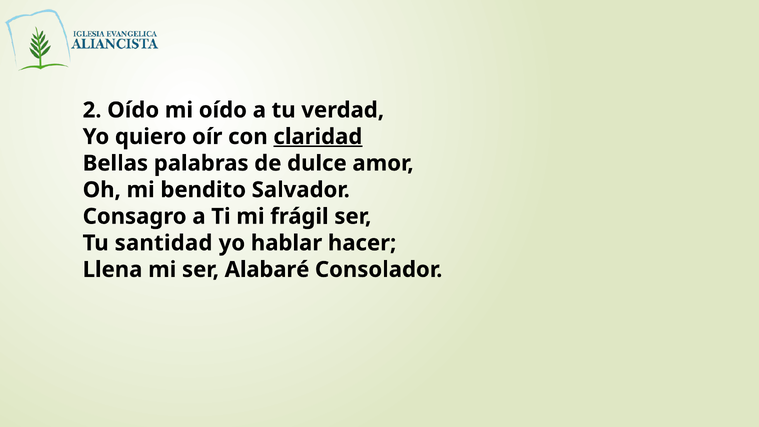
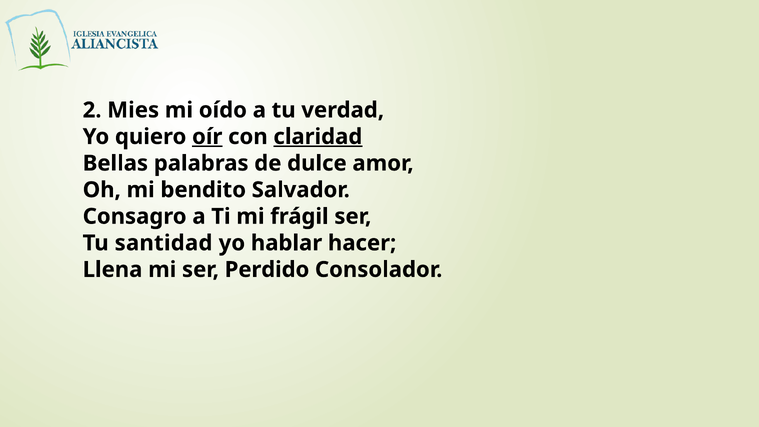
2 Oído: Oído -> Mies
oír underline: none -> present
Alabaré: Alabaré -> Perdido
